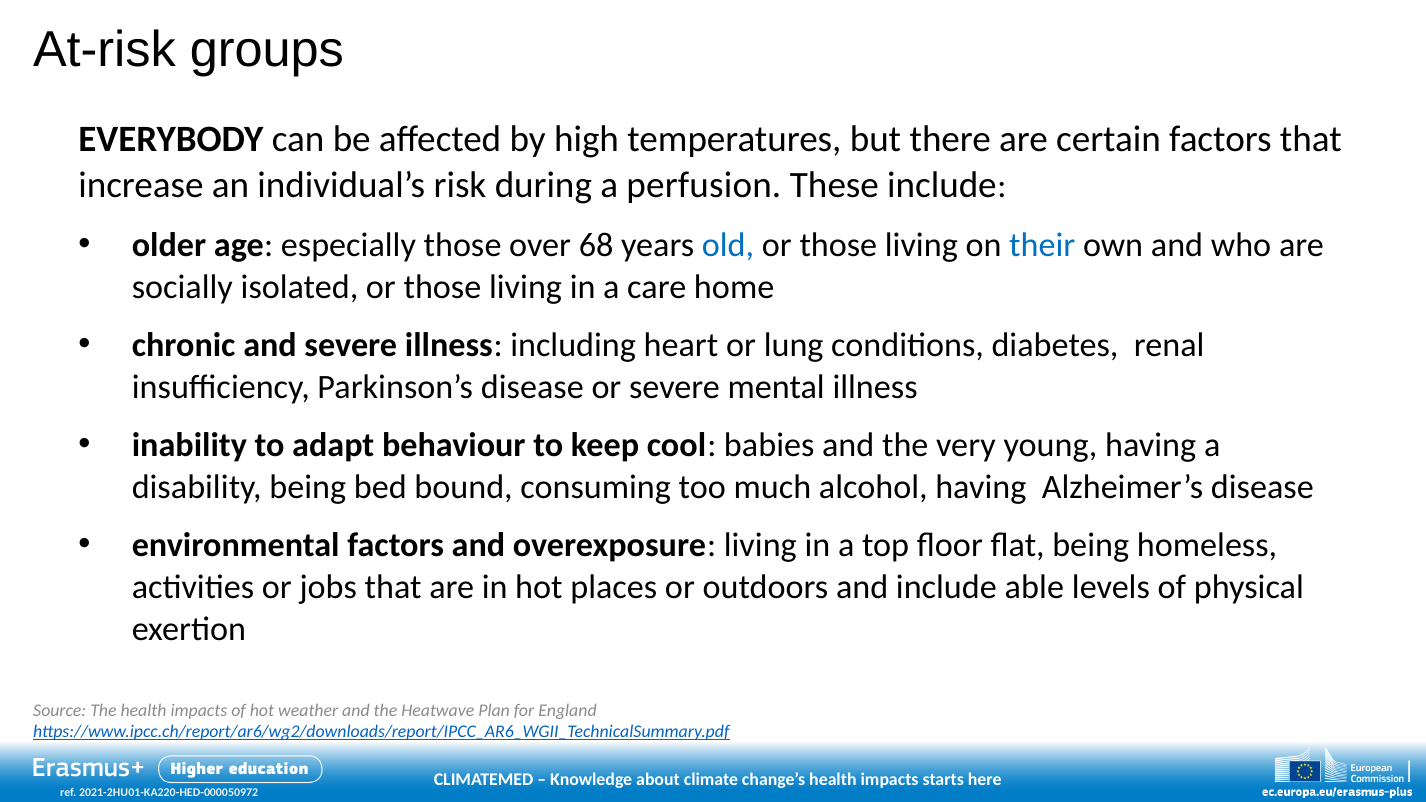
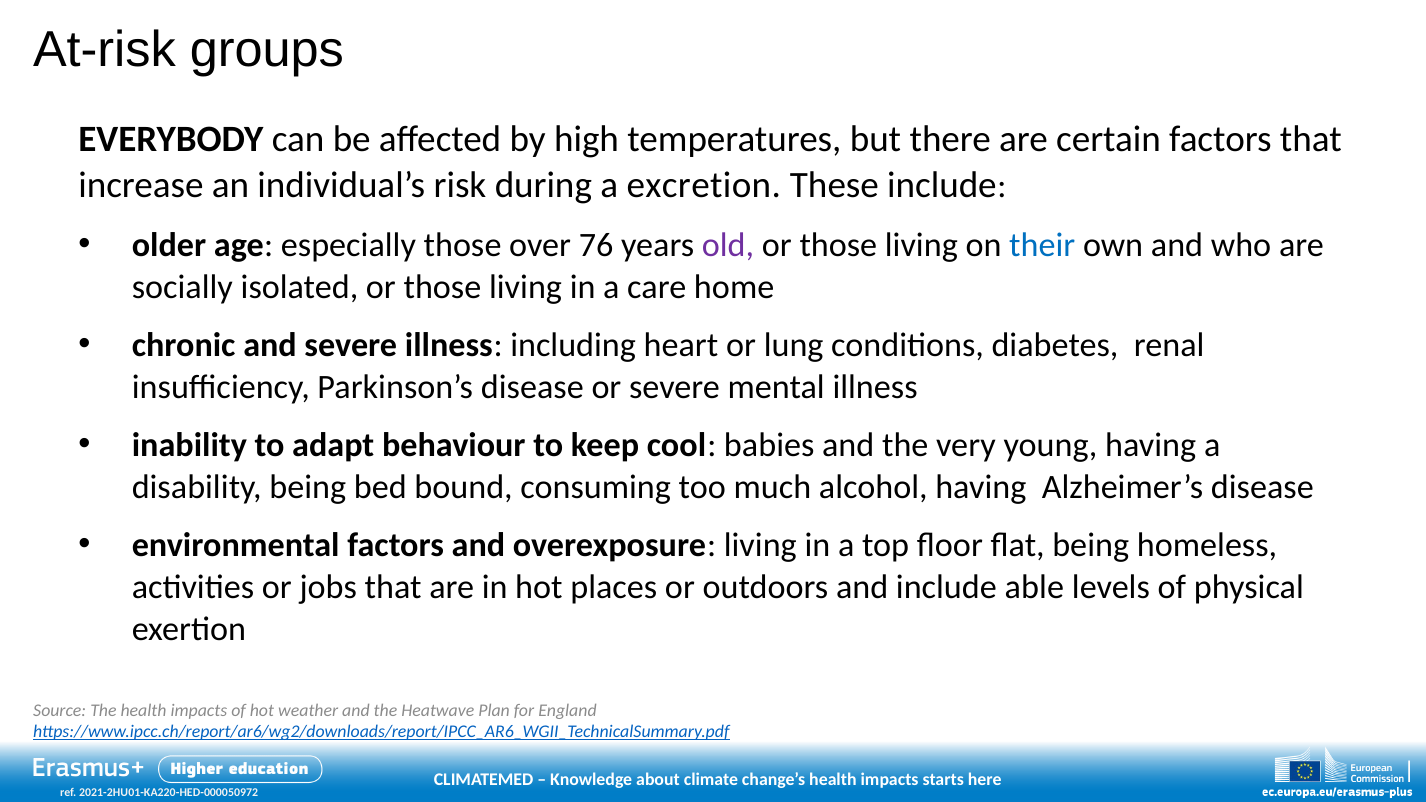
perfusion: perfusion -> excretion
68: 68 -> 76
old colour: blue -> purple
